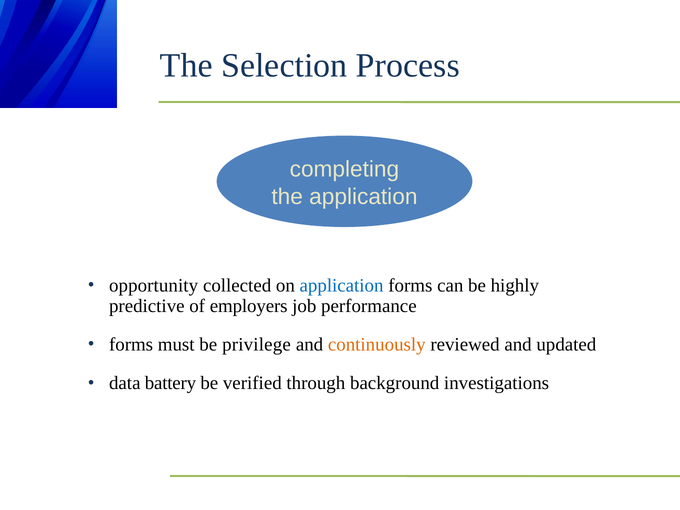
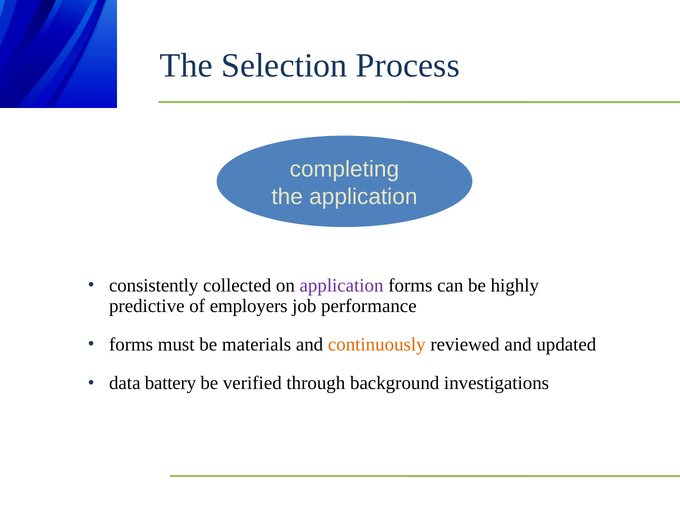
opportunity: opportunity -> consistently
application at (342, 285) colour: blue -> purple
privilege: privilege -> materials
